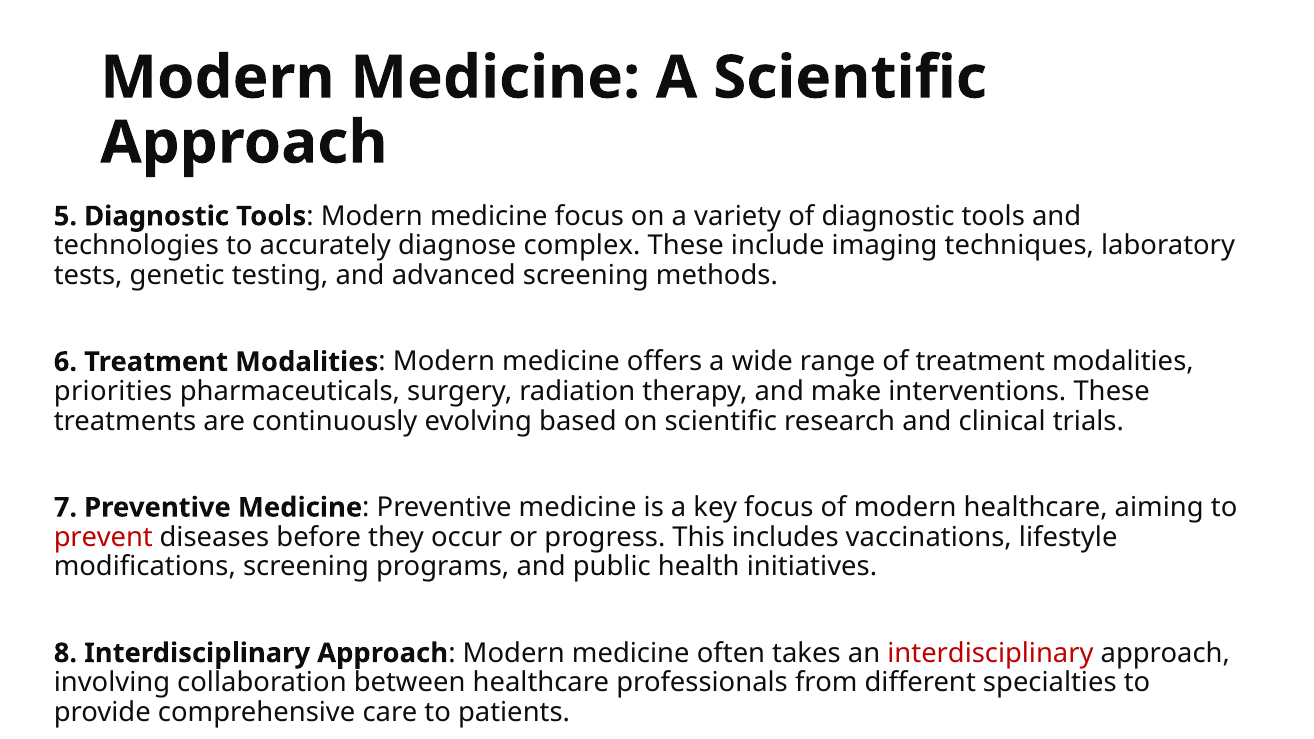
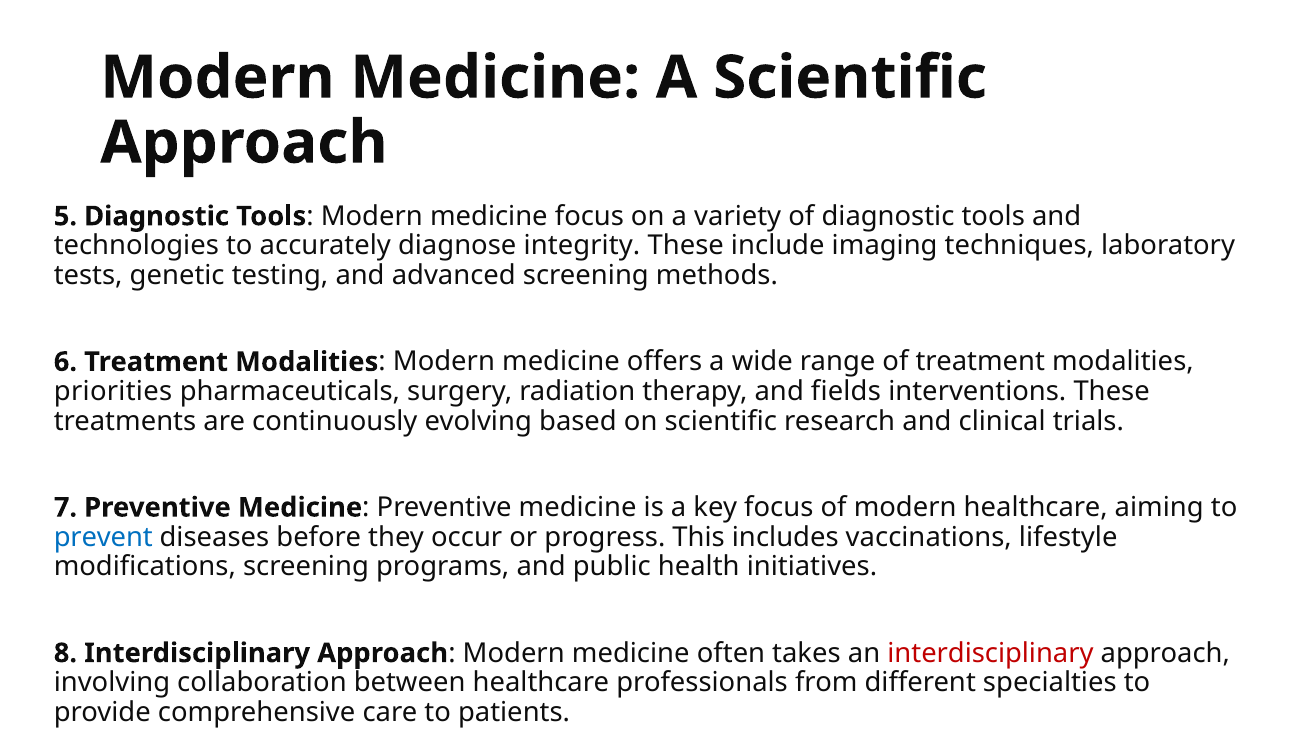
complex: complex -> integrity
make: make -> fields
prevent colour: red -> blue
